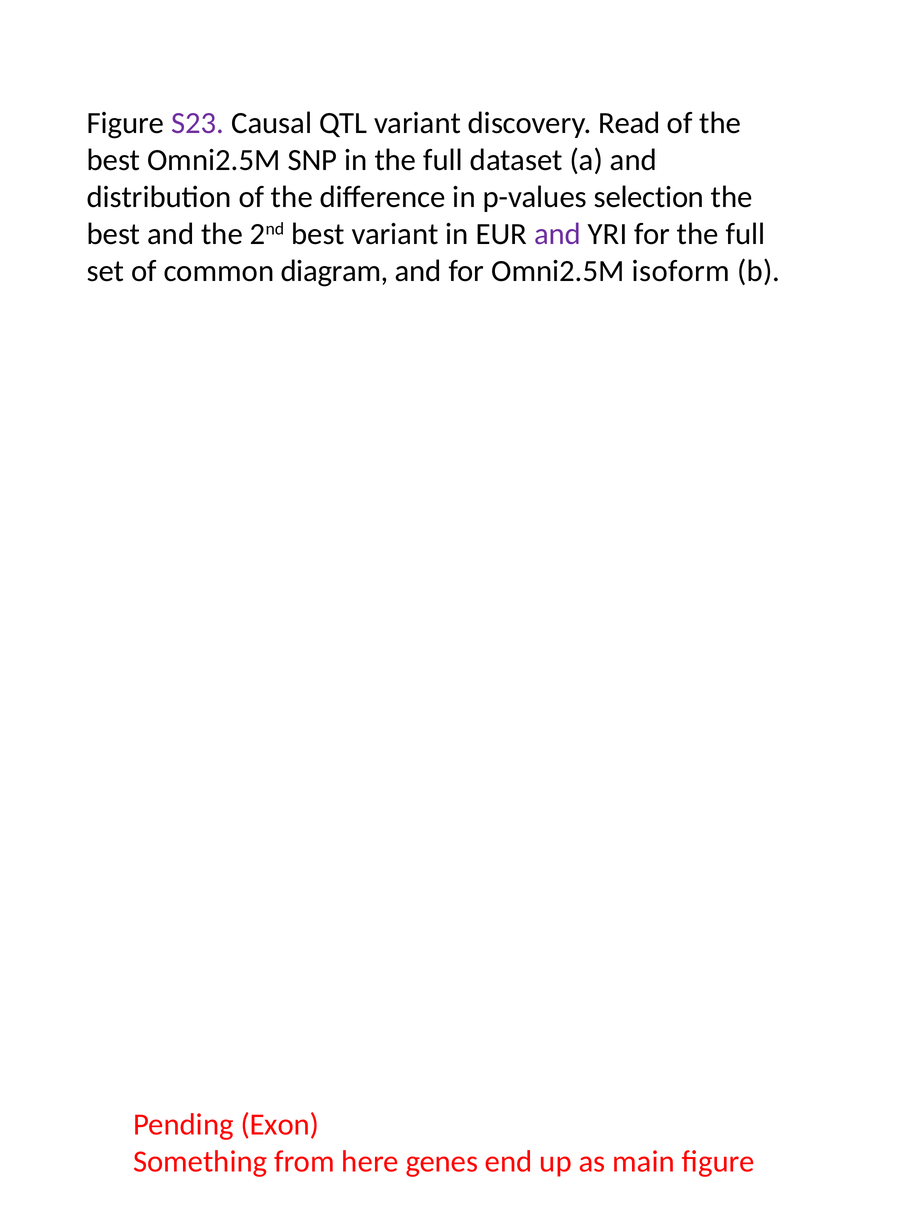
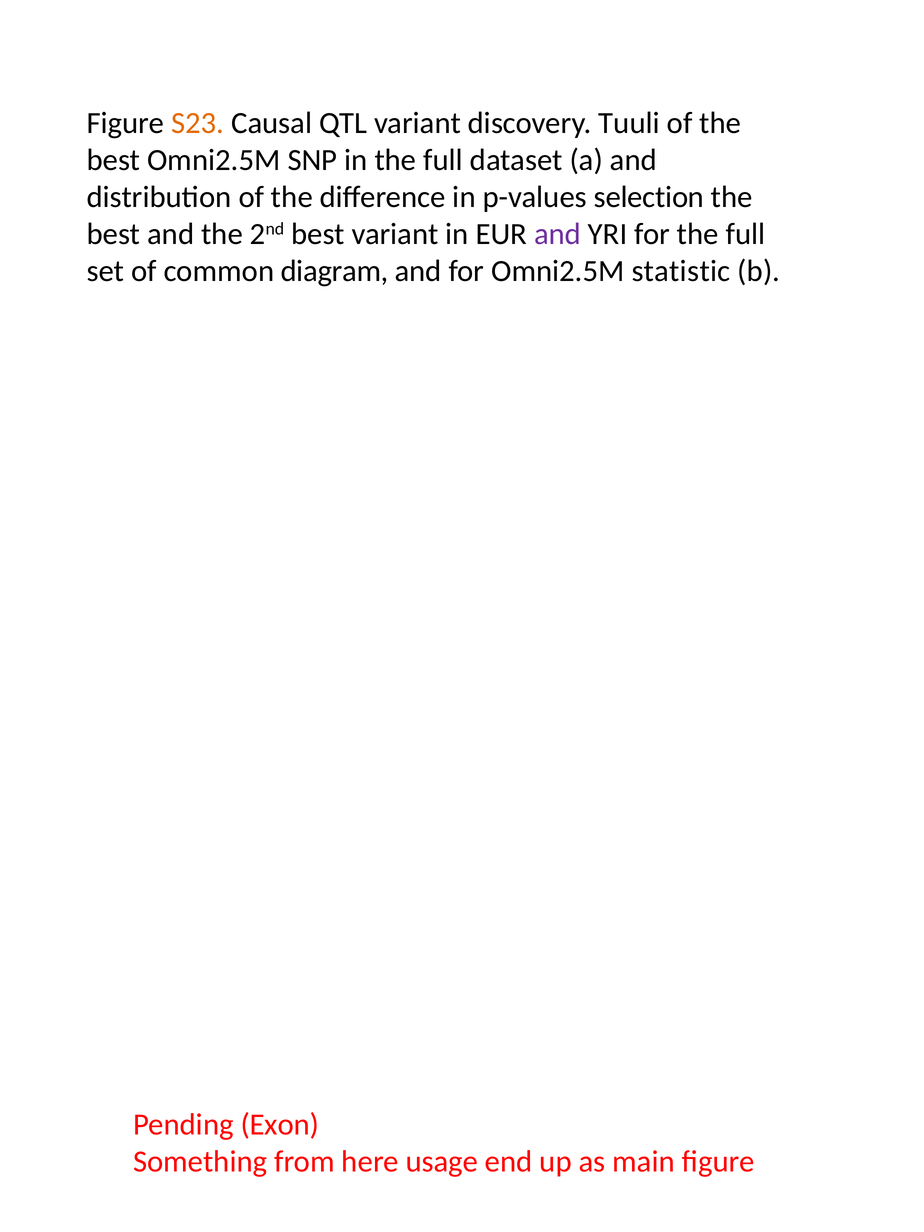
S23 colour: purple -> orange
Read: Read -> Tuuli
isoform: isoform -> statistic
genes: genes -> usage
